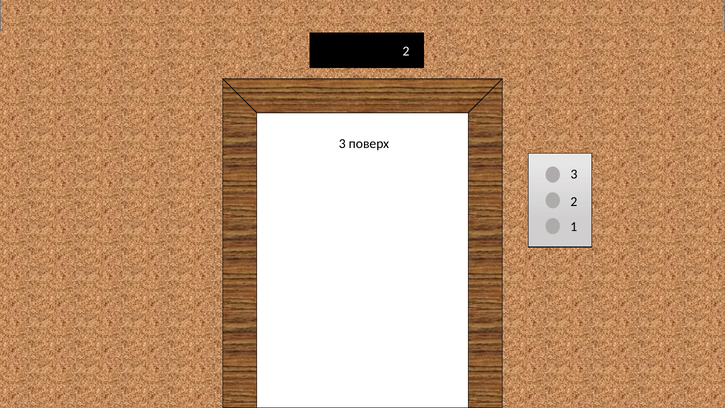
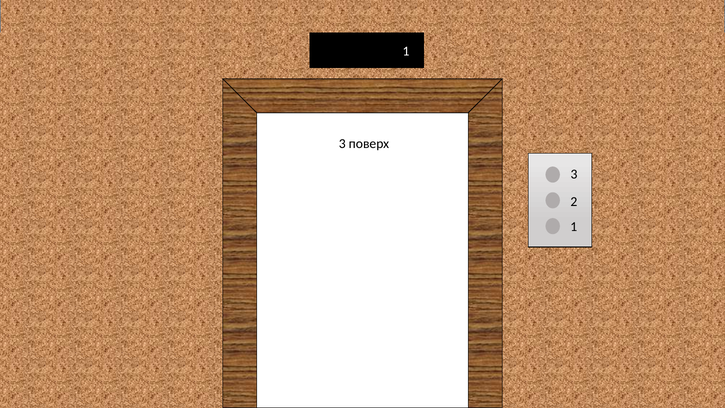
2 at (406, 51): 2 -> 1
